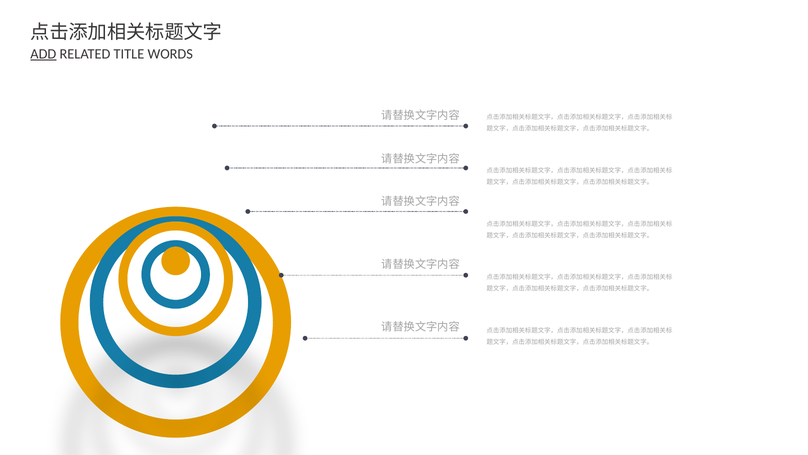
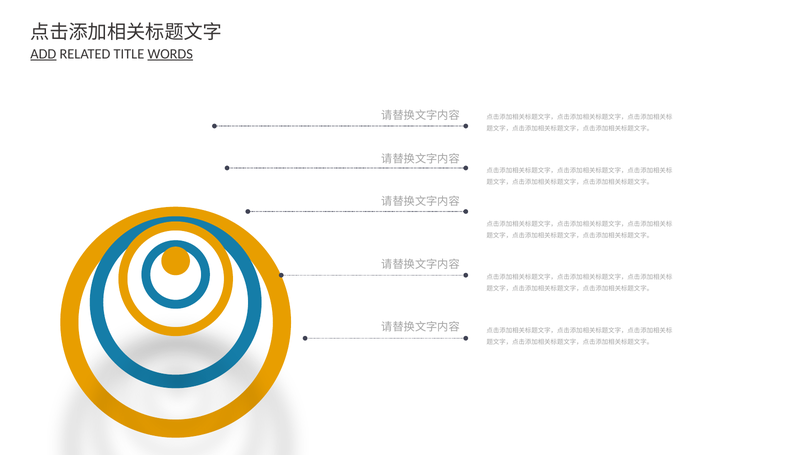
WORDS underline: none -> present
